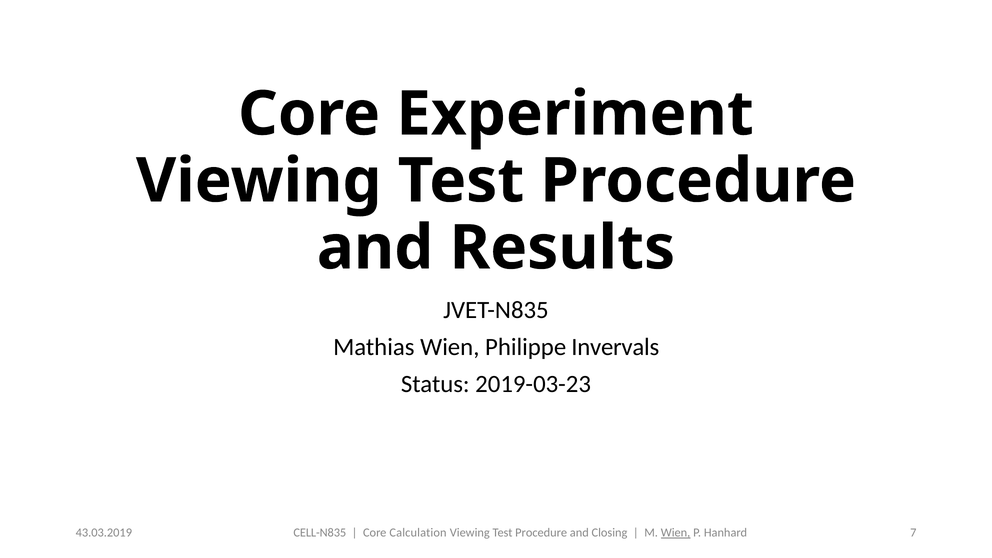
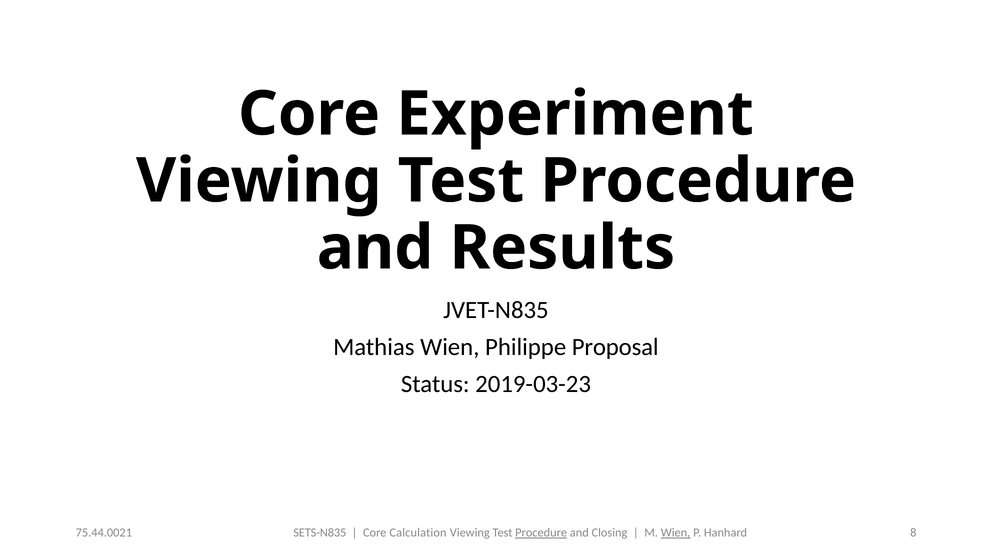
Invervals: Invervals -> Proposal
CELL-N835: CELL-N835 -> SETS-N835
Procedure at (541, 533) underline: none -> present
7: 7 -> 8
43.03.2019: 43.03.2019 -> 75.44.0021
